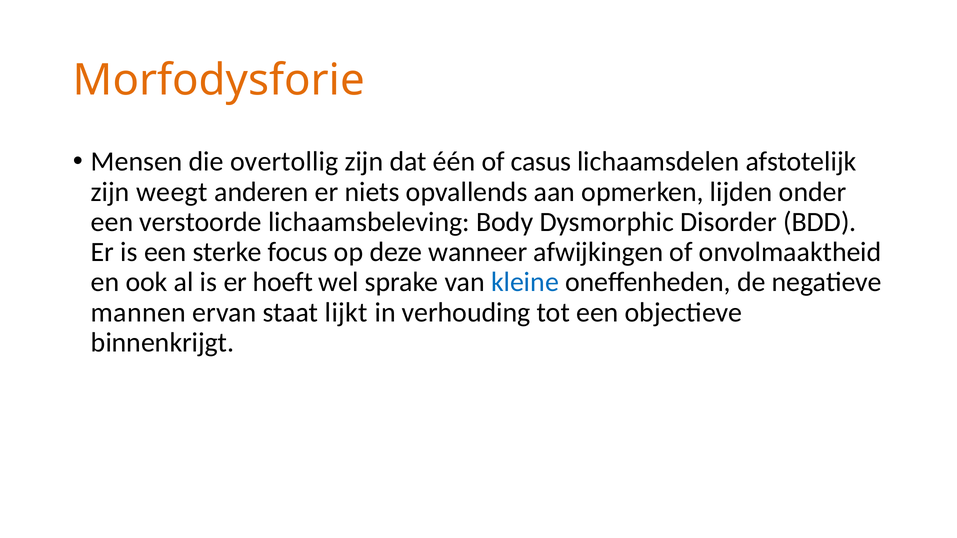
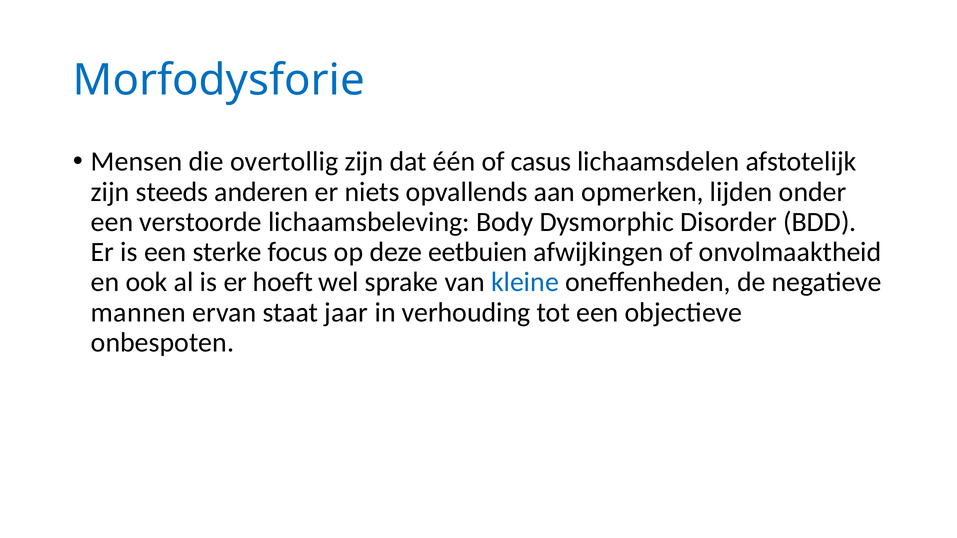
Morfodysforie colour: orange -> blue
weegt: weegt -> steeds
wanneer: wanneer -> eetbuien
lijkt: lijkt -> jaar
binnenkrijgt: binnenkrijgt -> onbespoten
